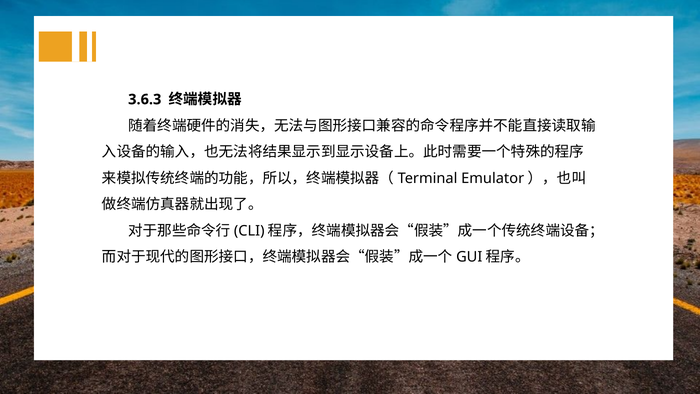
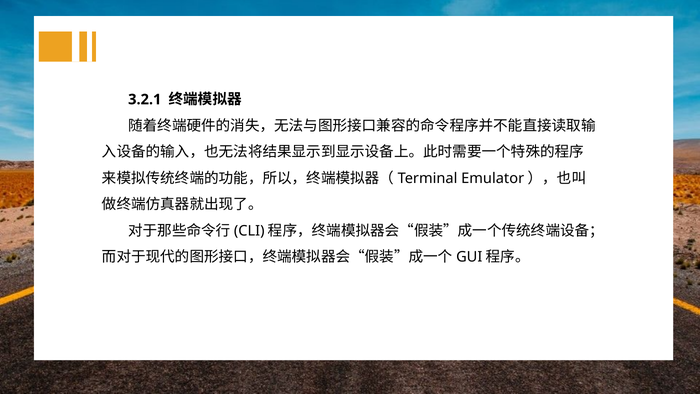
3.6.3: 3.6.3 -> 3.2.1
